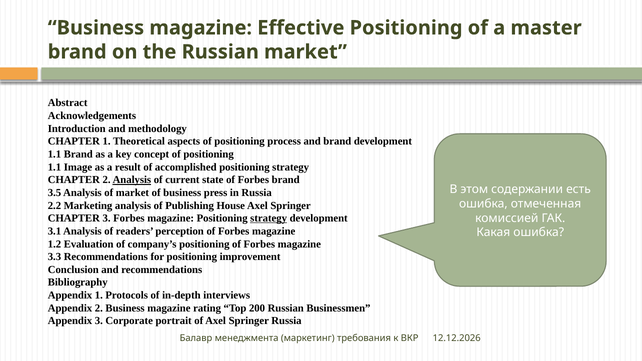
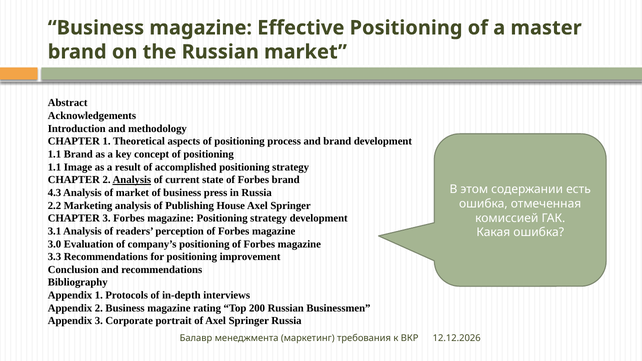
3.5: 3.5 -> 4.3
strategy at (269, 218) underline: present -> none
1.2: 1.2 -> 3.0
